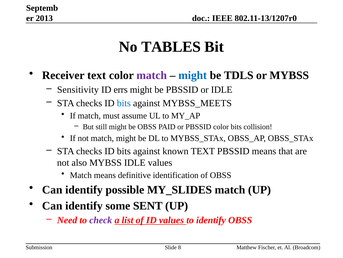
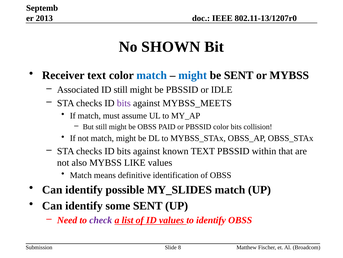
TABLES: TABLES -> SHOWN
match at (152, 75) colour: purple -> blue
be TDLS: TDLS -> SENT
Sensitivity: Sensitivity -> Associated
ID errs: errs -> still
bits at (124, 103) colour: blue -> purple
PBSSID means: means -> within
MYBSS IDLE: IDLE -> LIKE
